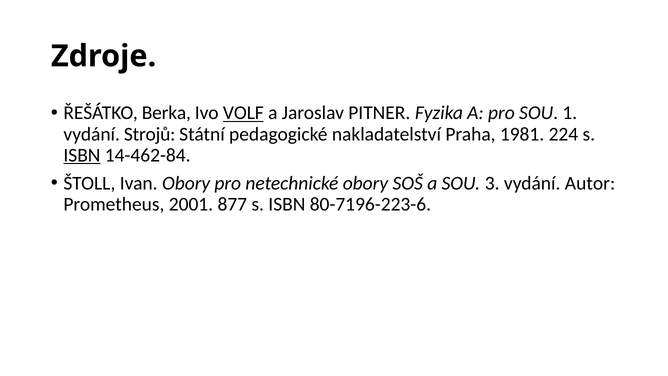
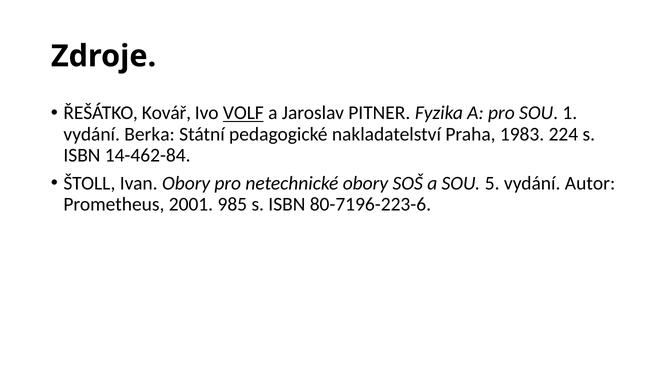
Berka: Berka -> Kovář
Strojů: Strojů -> Berka
1981: 1981 -> 1983
ISBN at (82, 155) underline: present -> none
3: 3 -> 5
877: 877 -> 985
